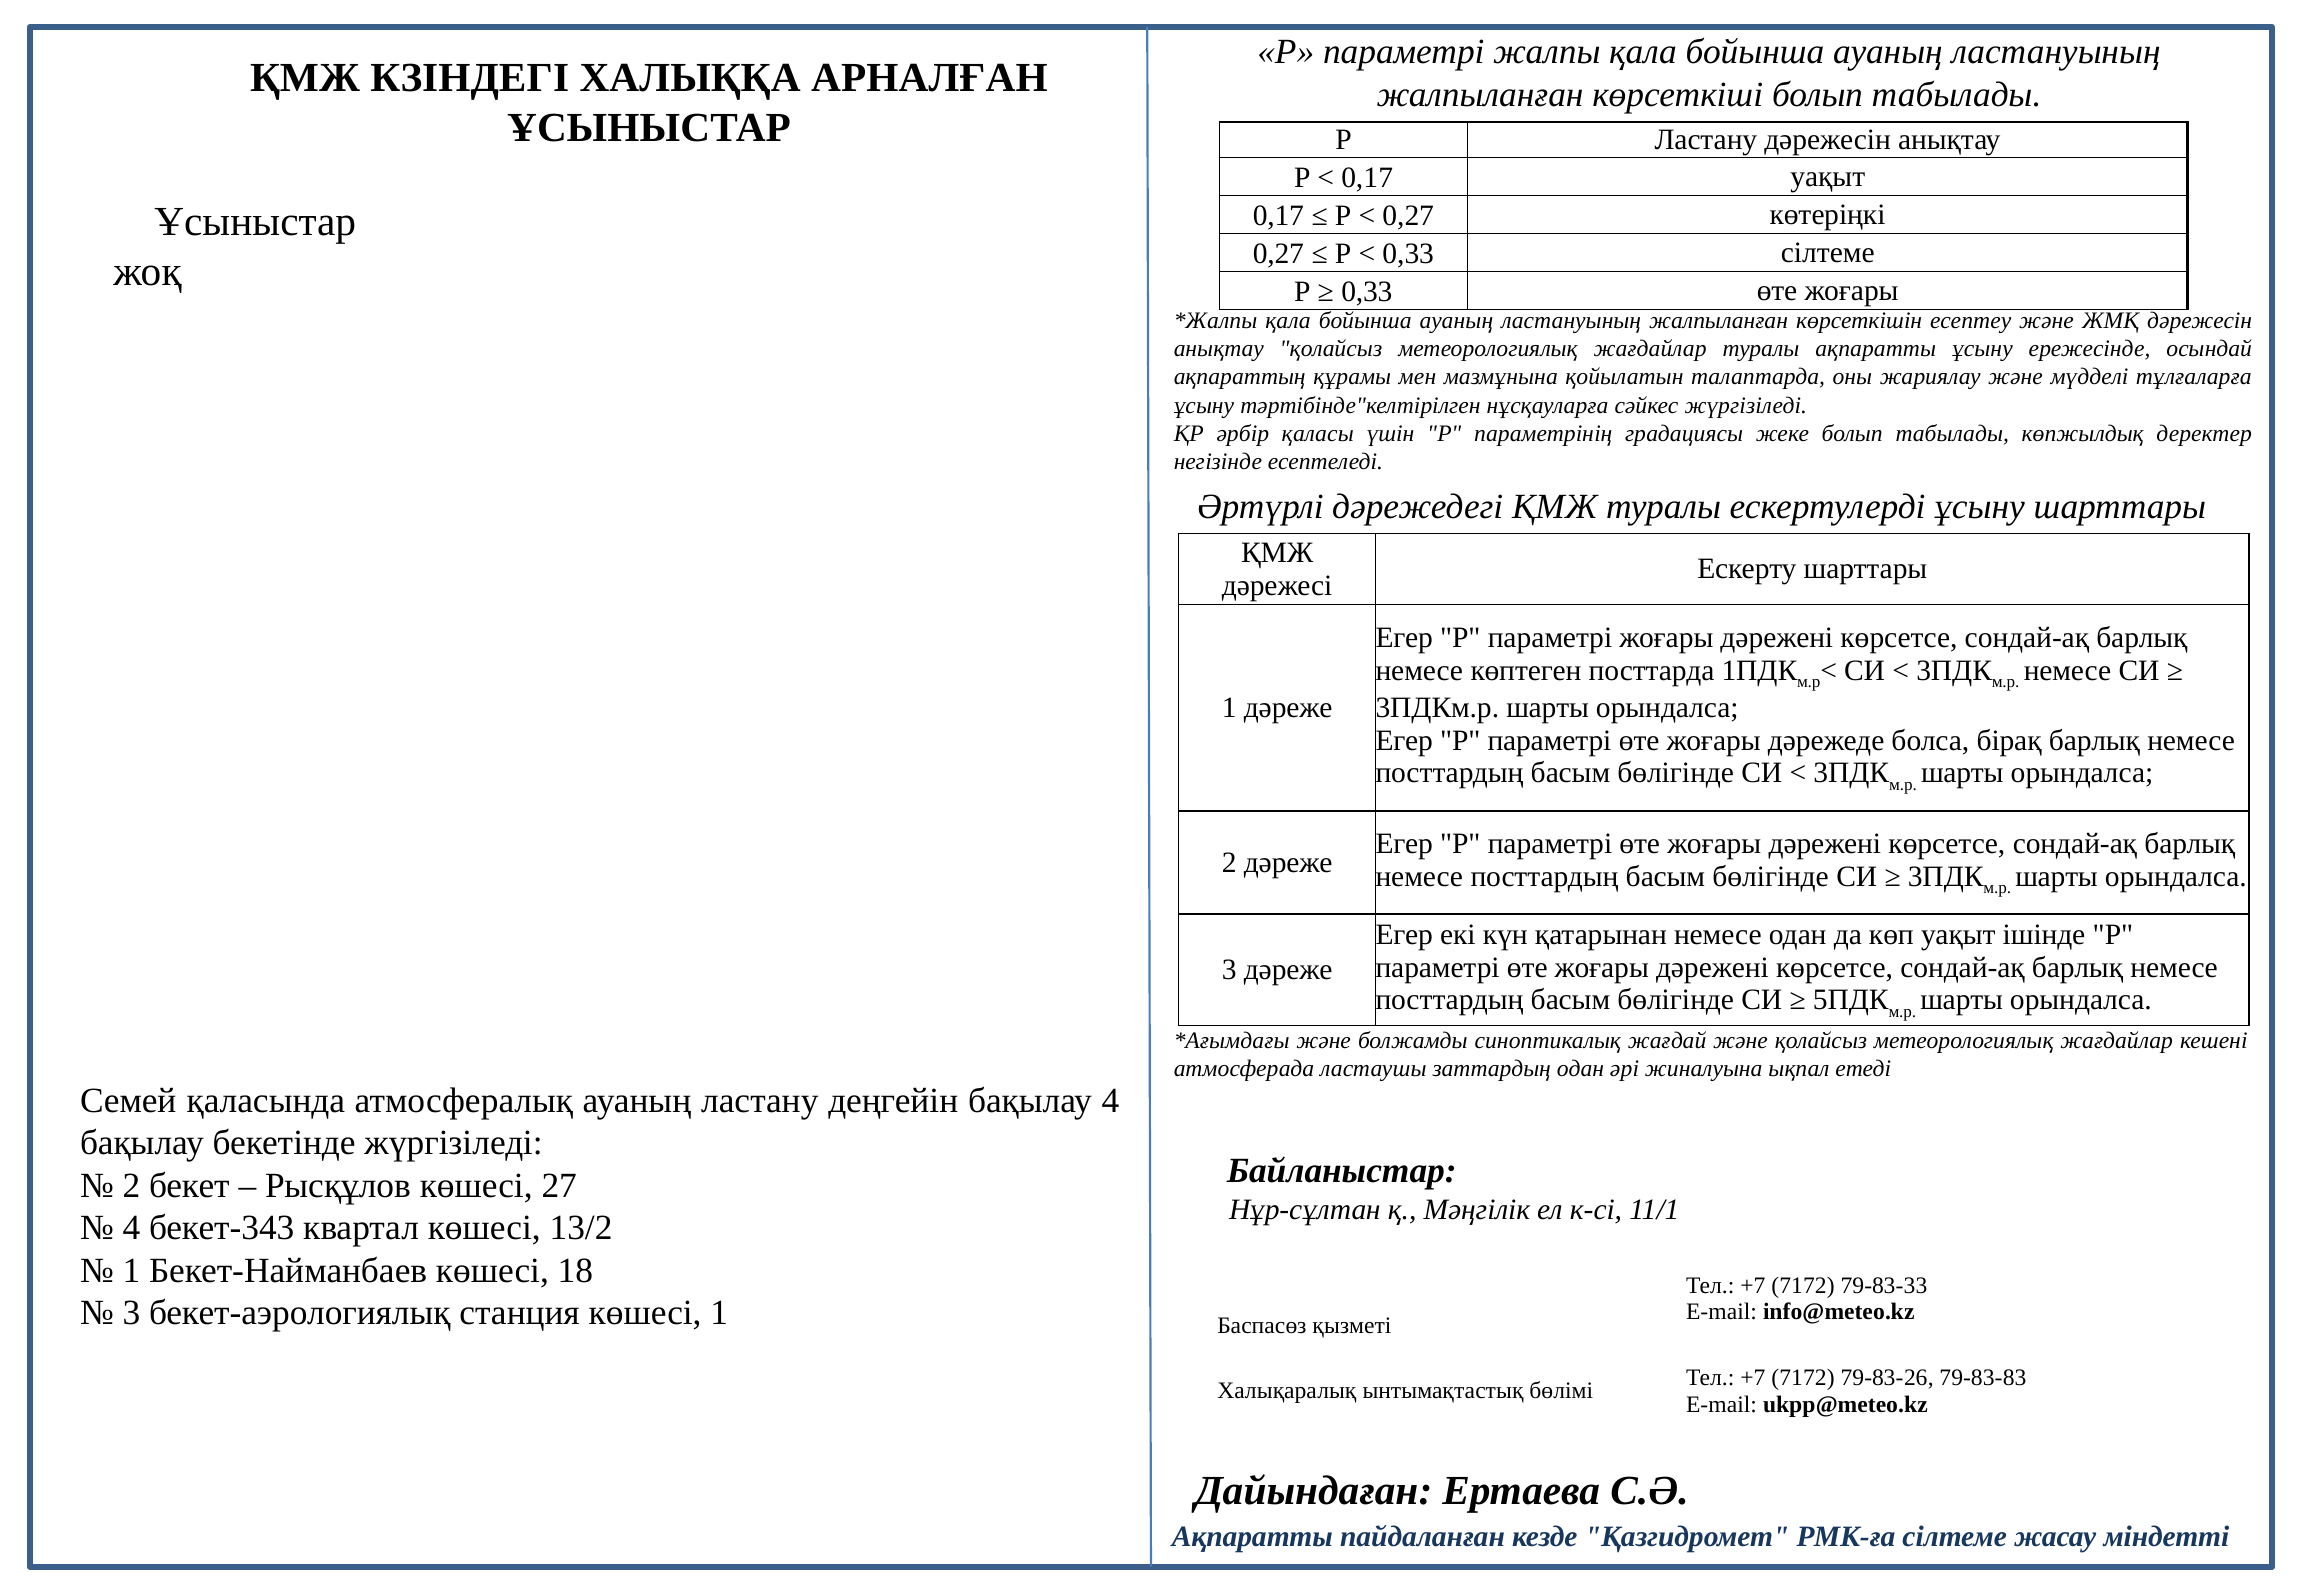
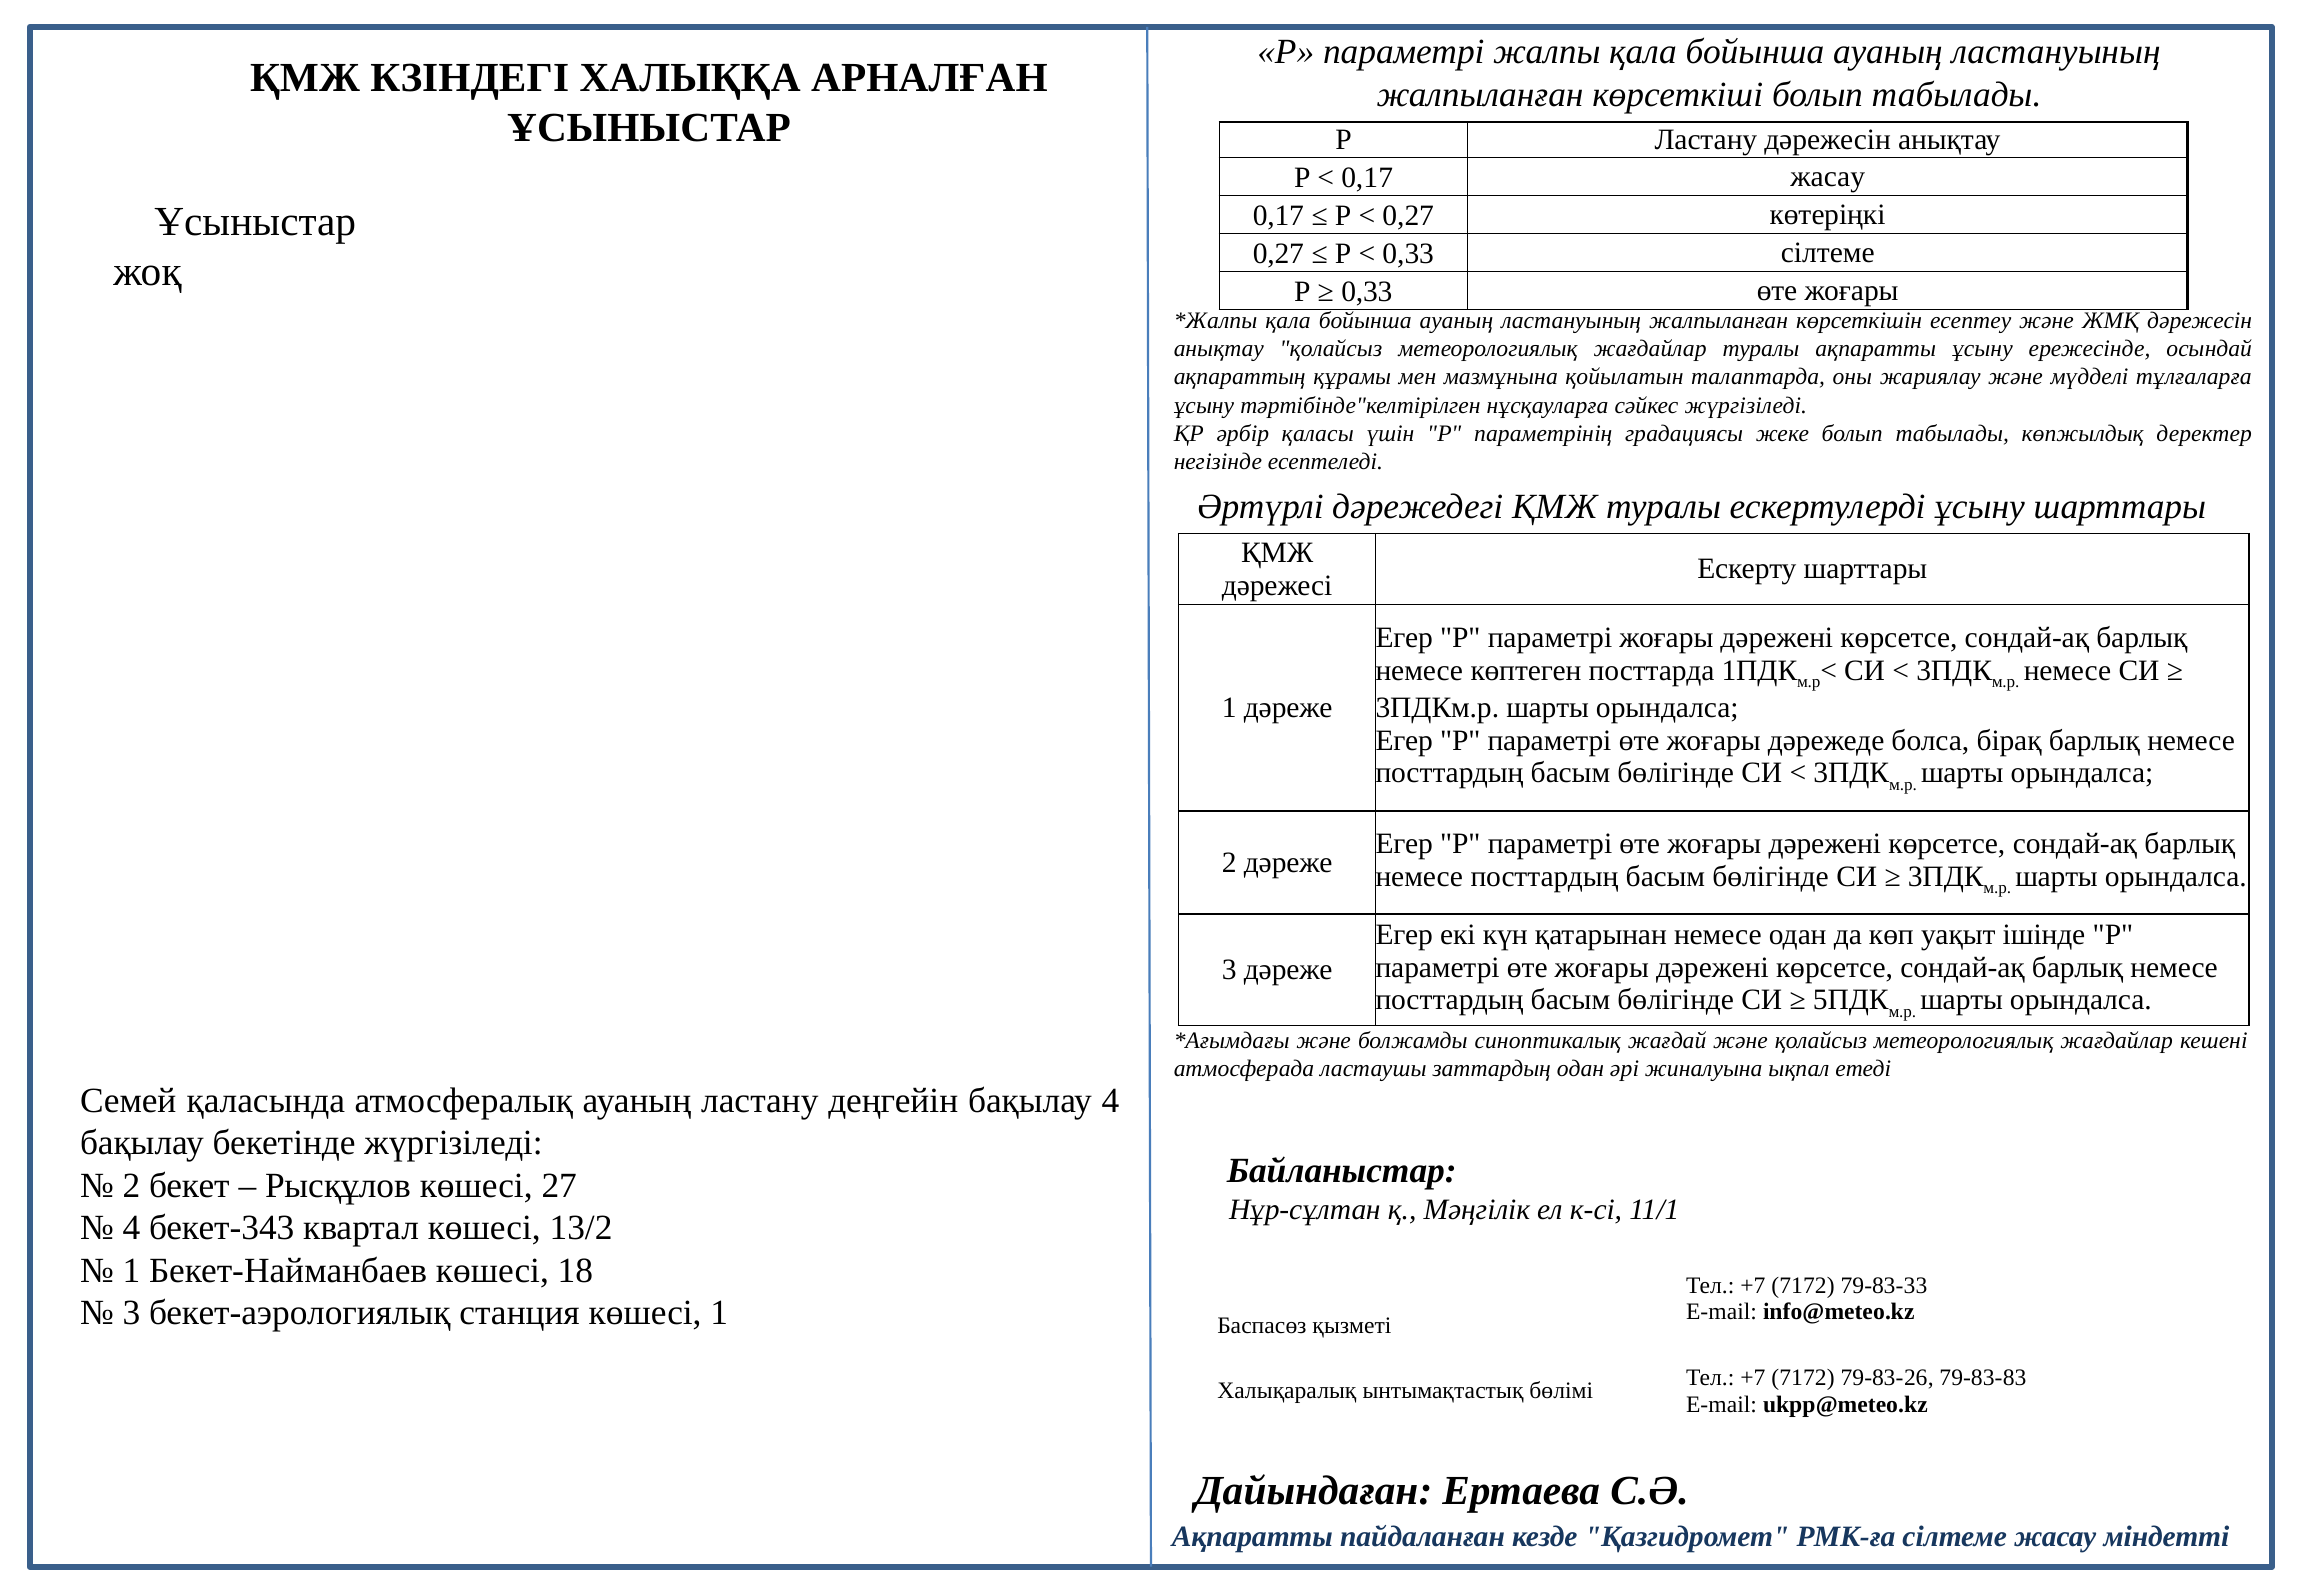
0,17 уақыт: уақыт -> жасау
